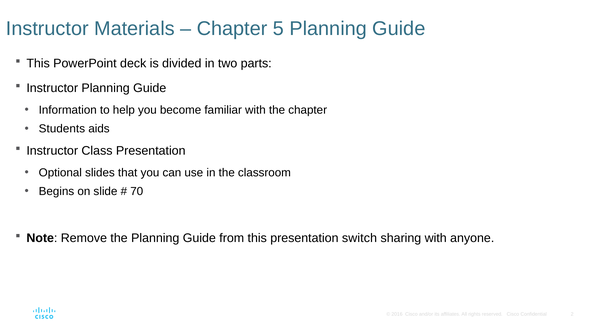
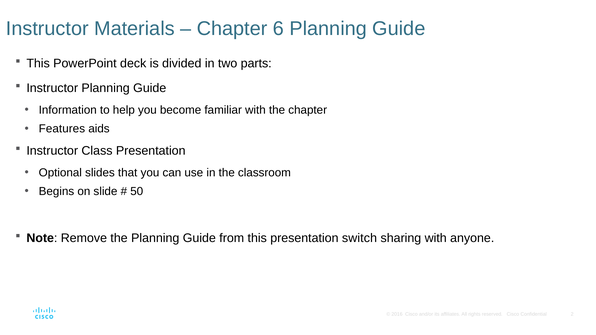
5: 5 -> 6
Students: Students -> Features
70: 70 -> 50
